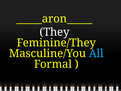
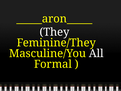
All colour: light blue -> white
